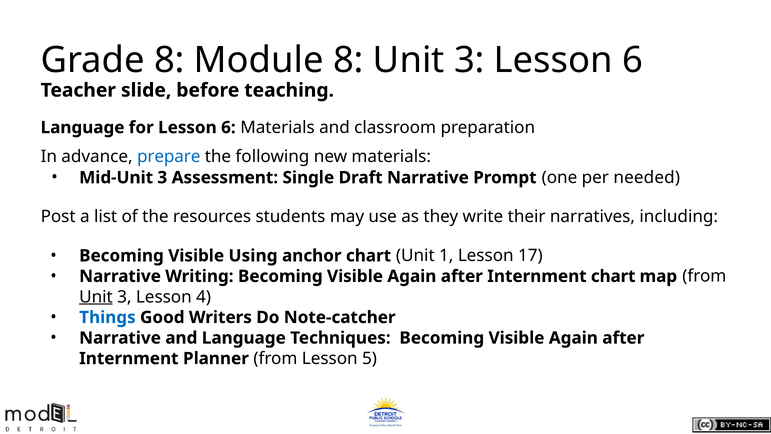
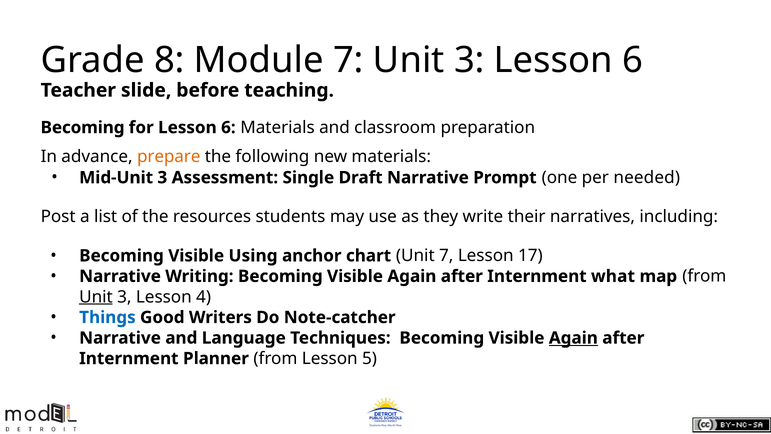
Module 8: 8 -> 7
Language at (83, 127): Language -> Becoming
prepare colour: blue -> orange
Unit 1: 1 -> 7
Internment chart: chart -> what
Again at (573, 338) underline: none -> present
